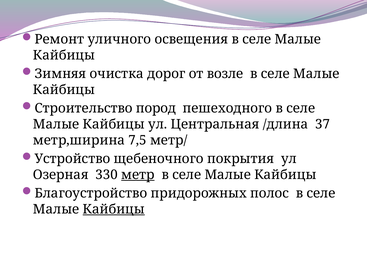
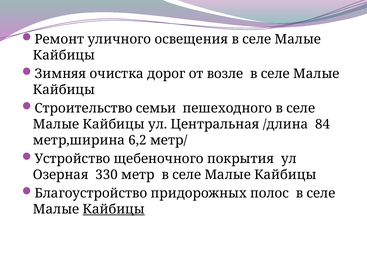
пород: пород -> семьи
37: 37 -> 84
7,5: 7,5 -> 6,2
метр underline: present -> none
